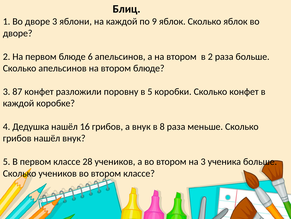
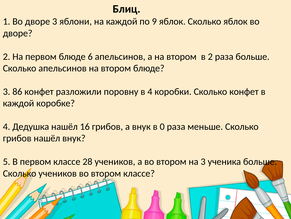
87: 87 -> 86
в 5: 5 -> 4
8: 8 -> 0
